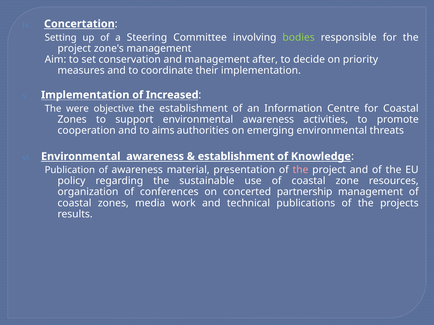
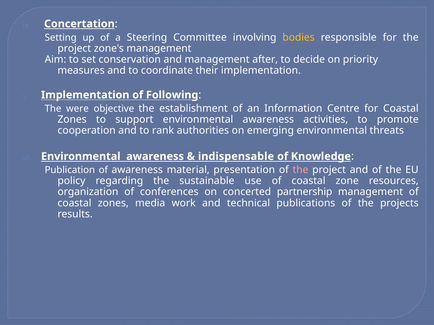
bodies colour: light green -> yellow
Increased: Increased -> Following
aims: aims -> rank
establishment at (236, 157): establishment -> indispensable
